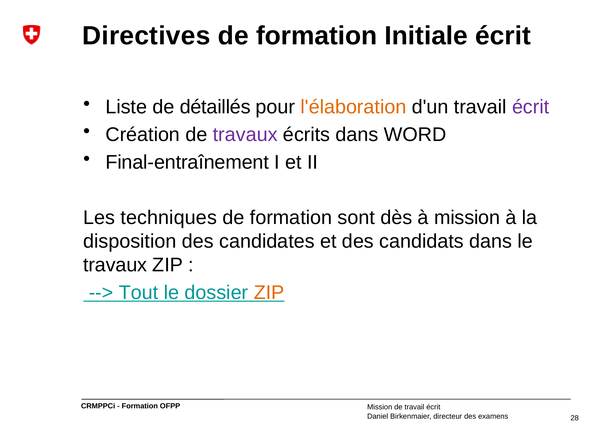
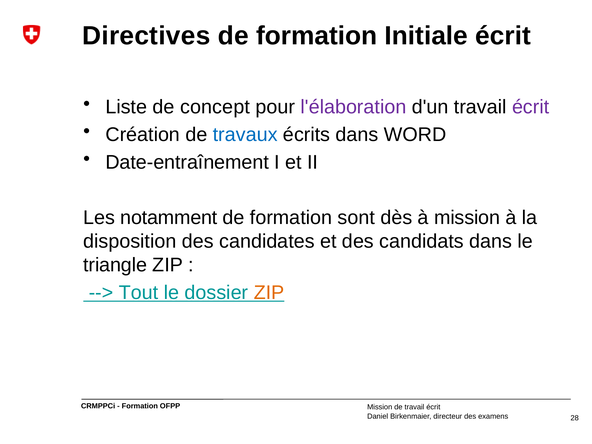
détaillés: détaillés -> concept
l'élaboration colour: orange -> purple
travaux at (245, 135) colour: purple -> blue
Final-entraînement: Final-entraînement -> Date-entraînement
techniques: techniques -> notamment
travaux at (115, 265): travaux -> triangle
